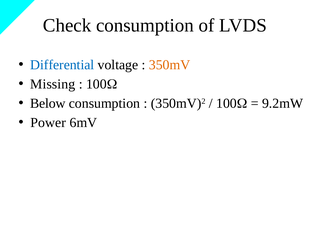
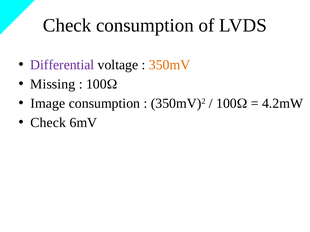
Differential colour: blue -> purple
Below: Below -> Image
9.2mW: 9.2mW -> 4.2mW
Power at (48, 123): Power -> Check
